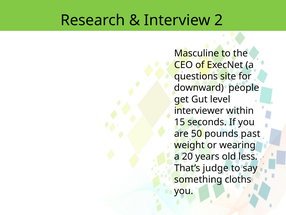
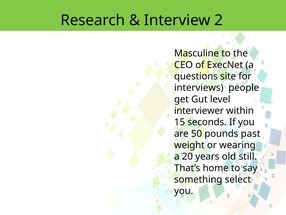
downward: downward -> interviews
less: less -> still
judge: judge -> home
cloths: cloths -> select
